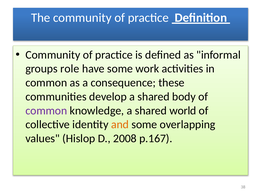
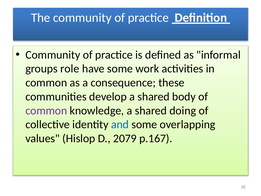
world: world -> doing
and colour: orange -> blue
2008: 2008 -> 2079
